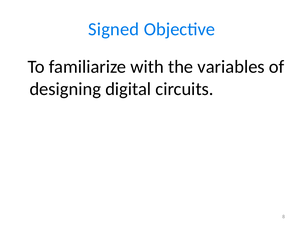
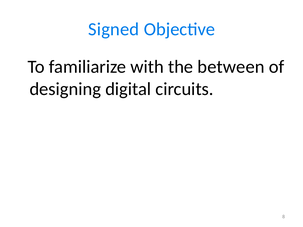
variables: variables -> between
